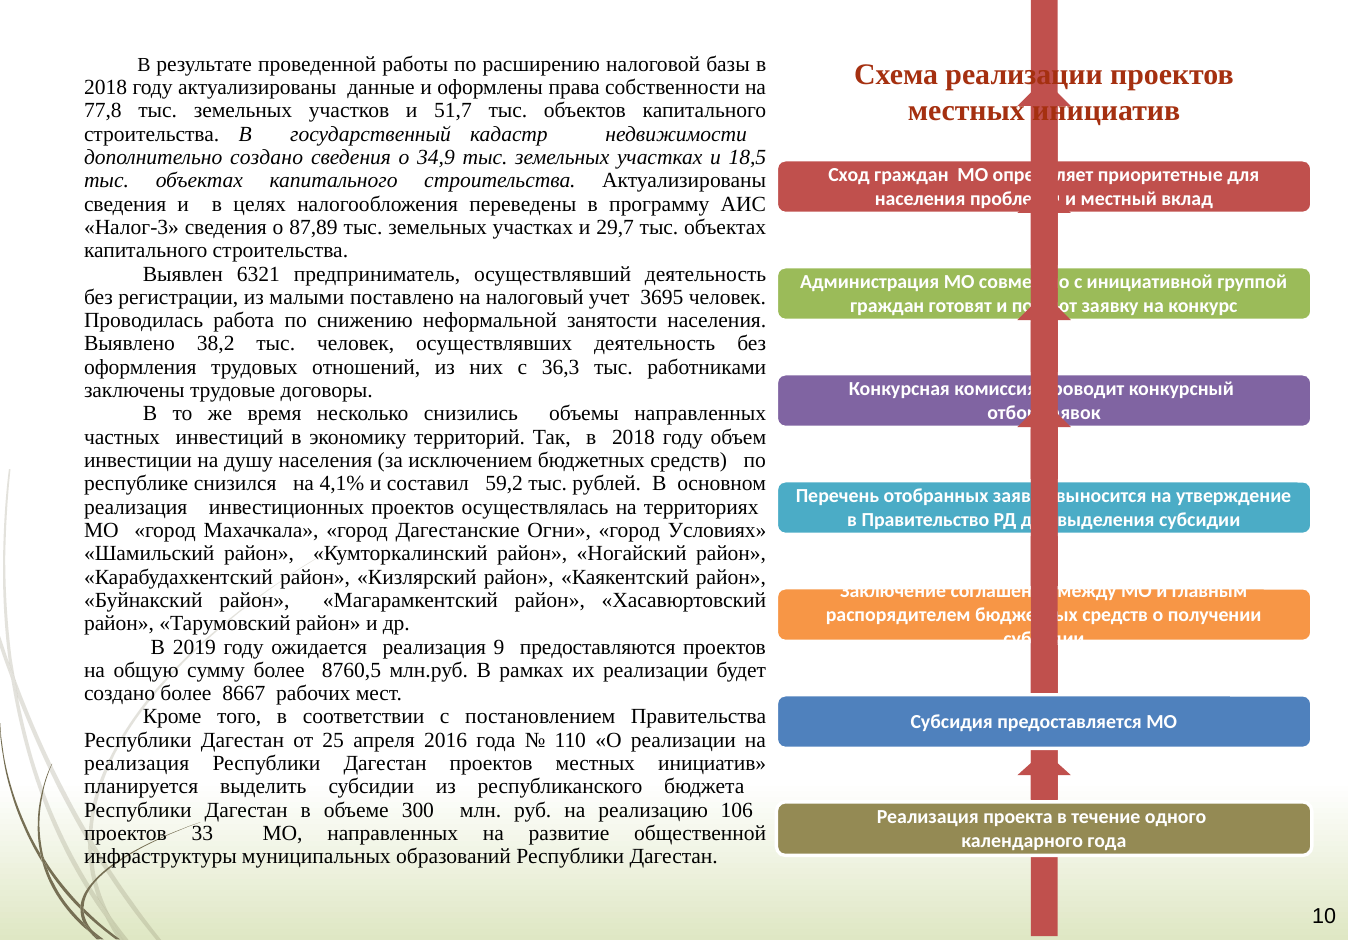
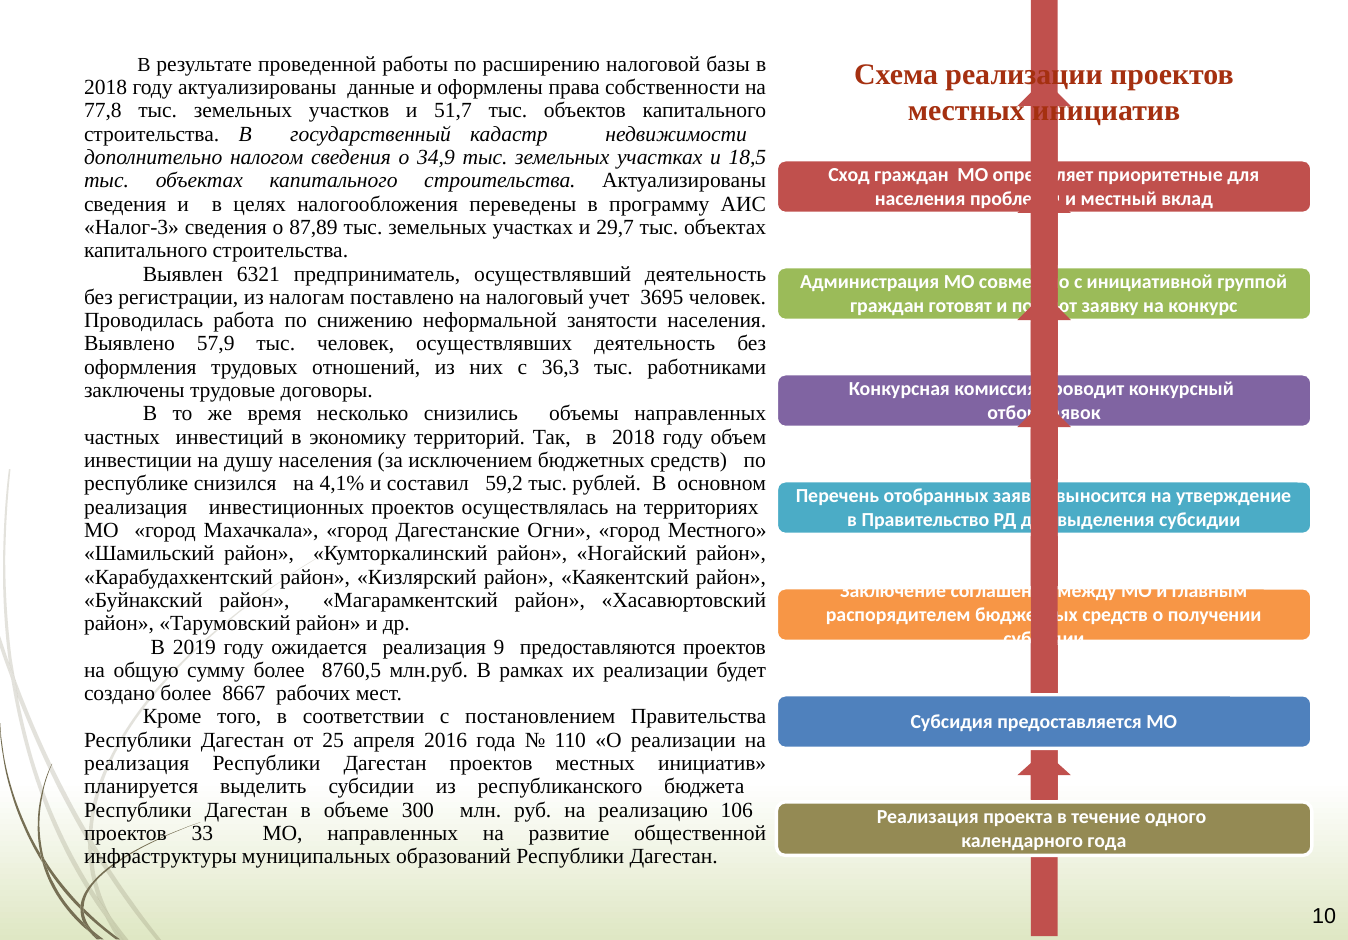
дополнительно создано: создано -> налогом
малыми: малыми -> налогам
38,2: 38,2 -> 57,9
Условиях: Условиях -> Местного
